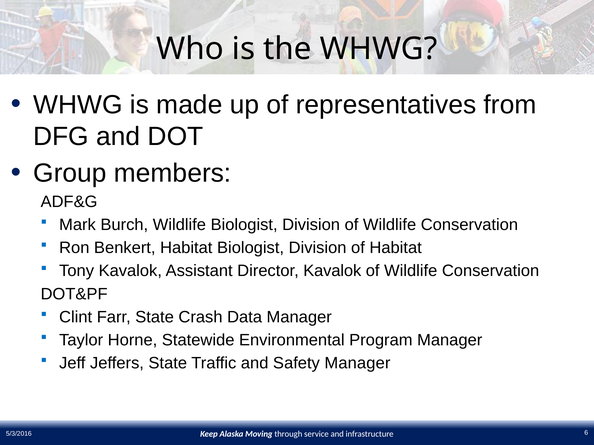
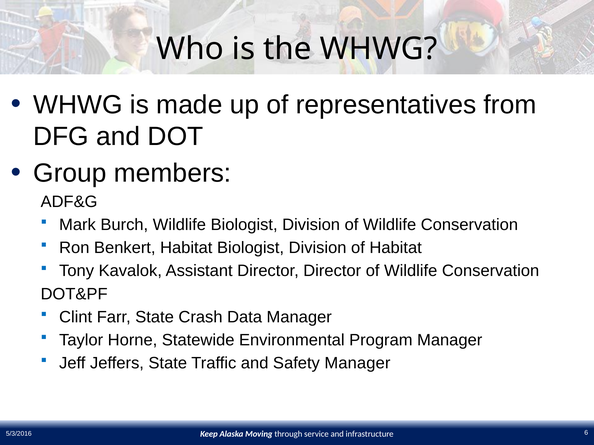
Director Kavalok: Kavalok -> Director
